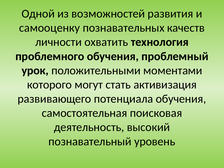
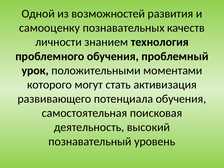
охватить: охватить -> знанием
